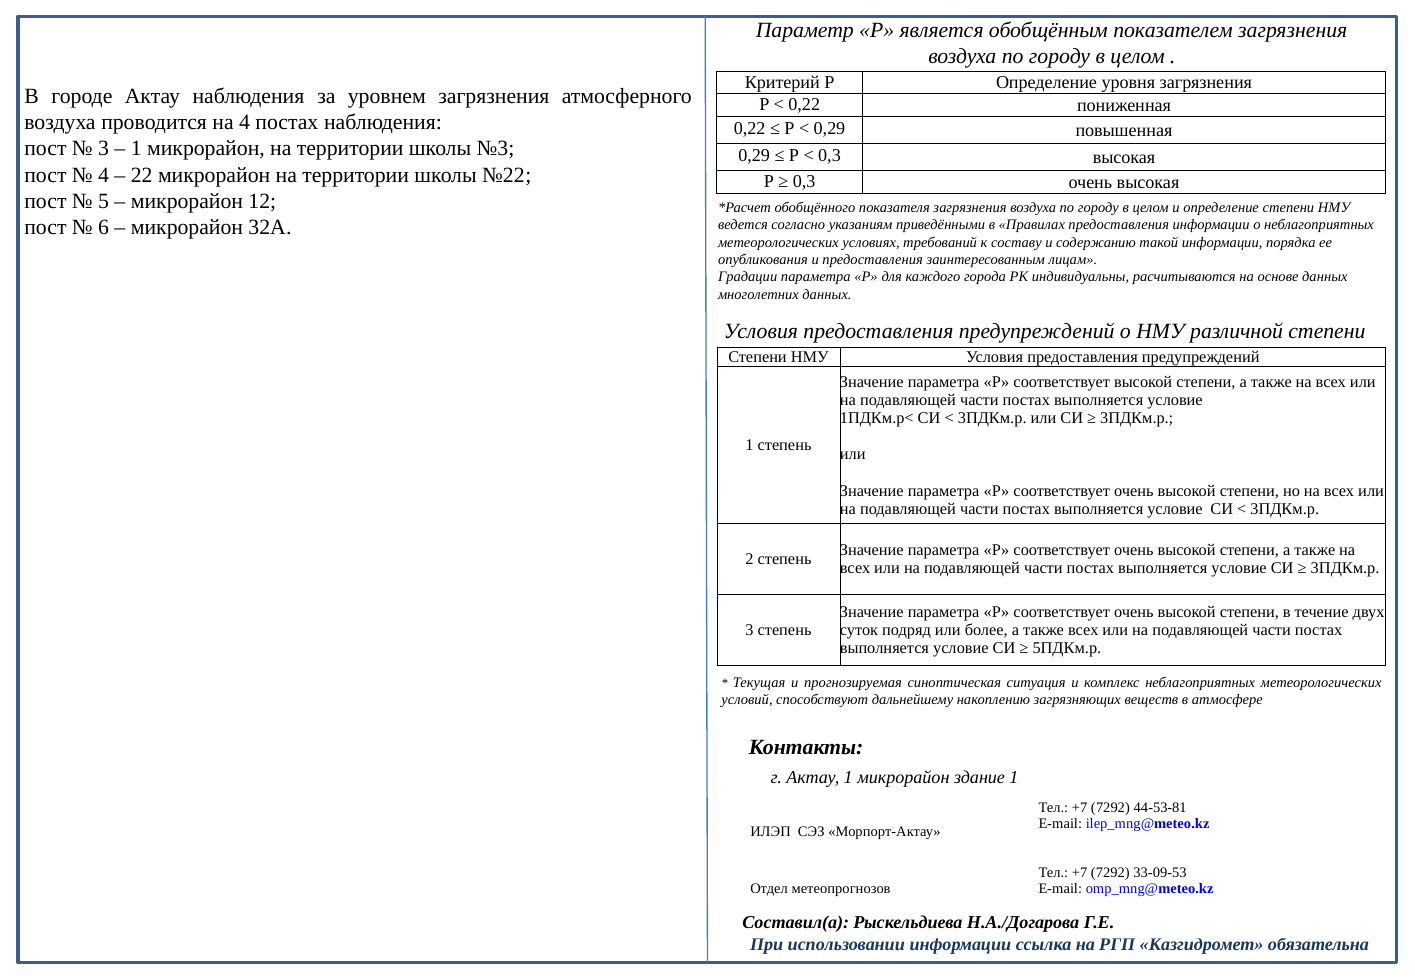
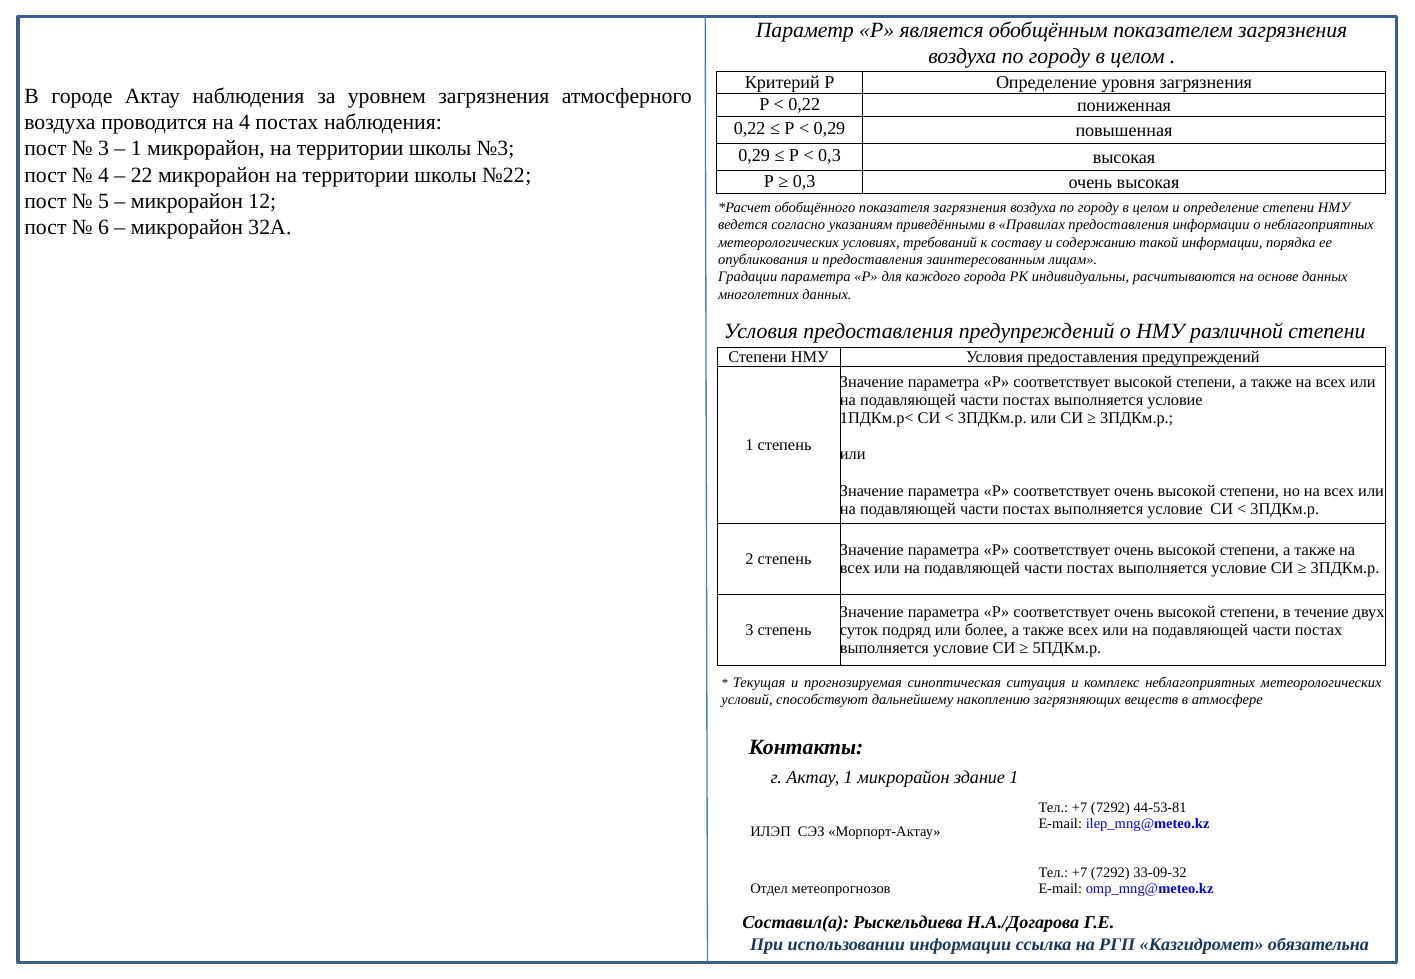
33-09-53: 33-09-53 -> 33-09-32
